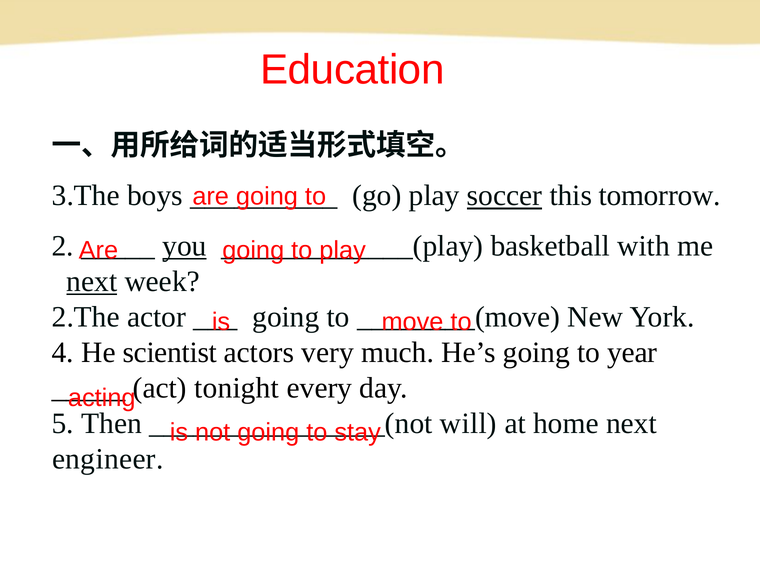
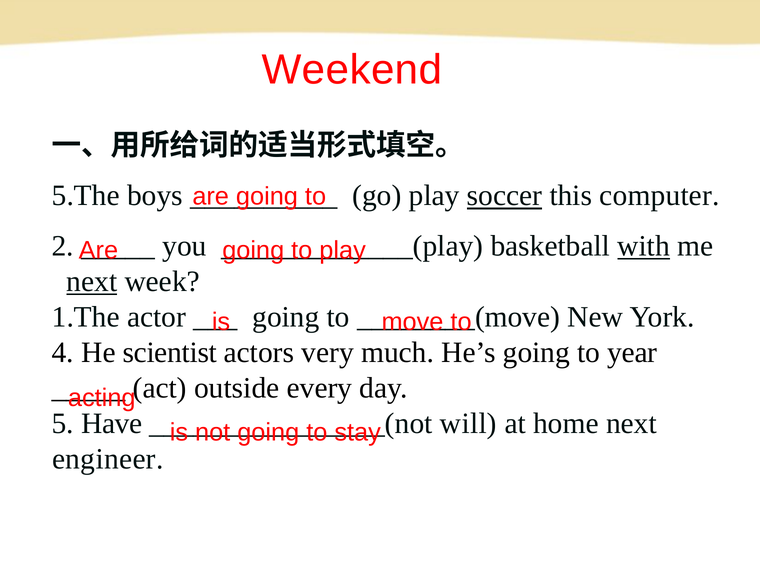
Education: Education -> Weekend
3.The: 3.The -> 5.The
tomorrow: tomorrow -> computer
you underline: present -> none
with underline: none -> present
2.The: 2.The -> 1.The
tonight: tonight -> outside
Then: Then -> Have
